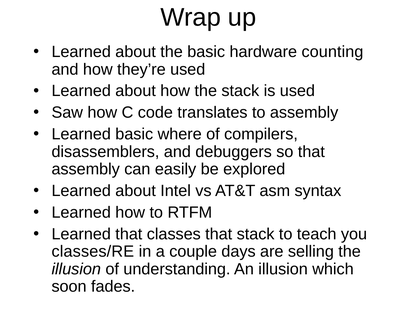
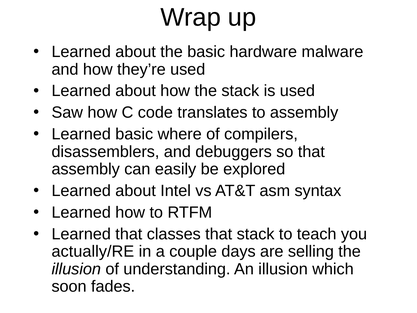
counting: counting -> malware
classes/RE: classes/RE -> actually/RE
